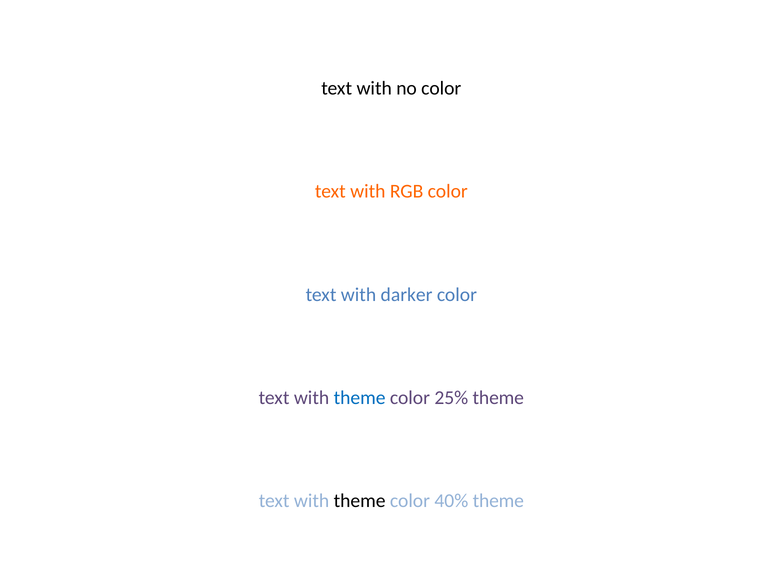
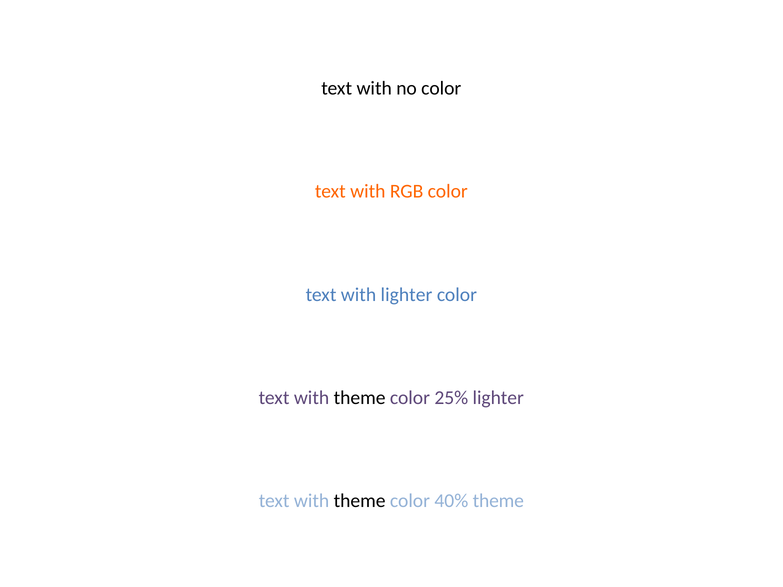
with darker: darker -> lighter
theme at (360, 398) colour: blue -> black
25% theme: theme -> lighter
